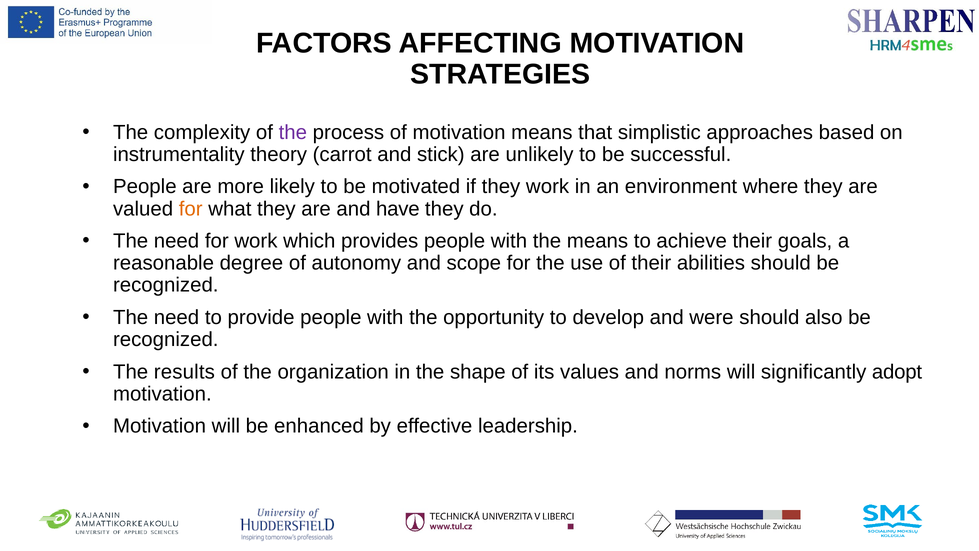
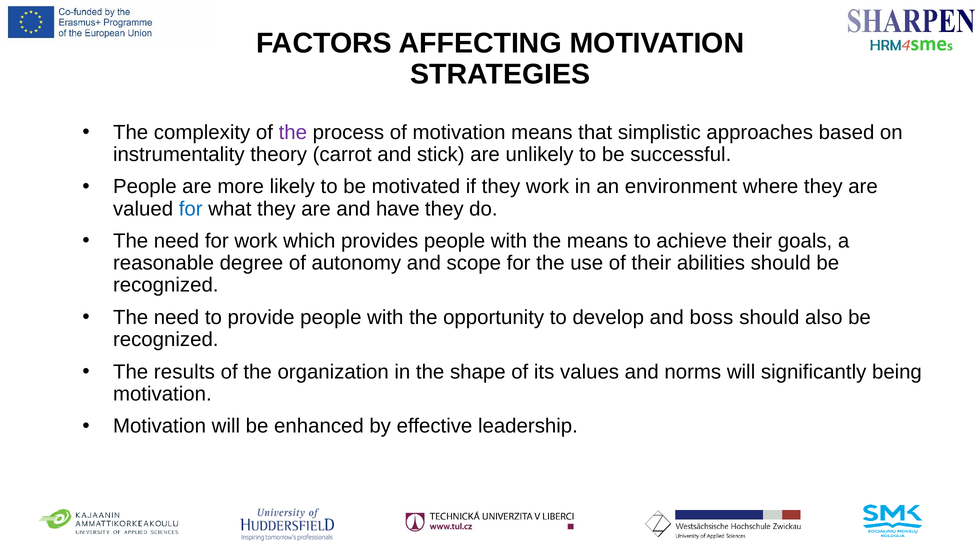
for at (191, 209) colour: orange -> blue
were: were -> boss
adopt: adopt -> being
